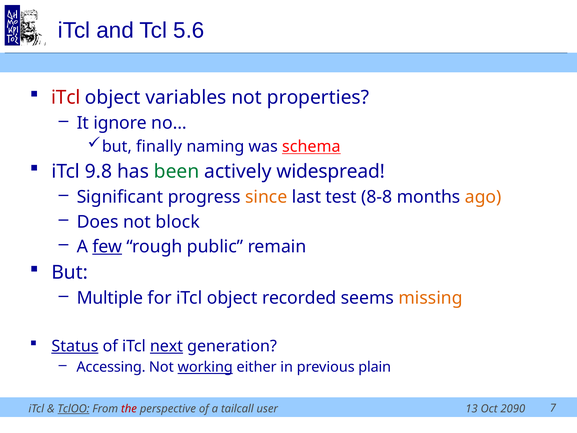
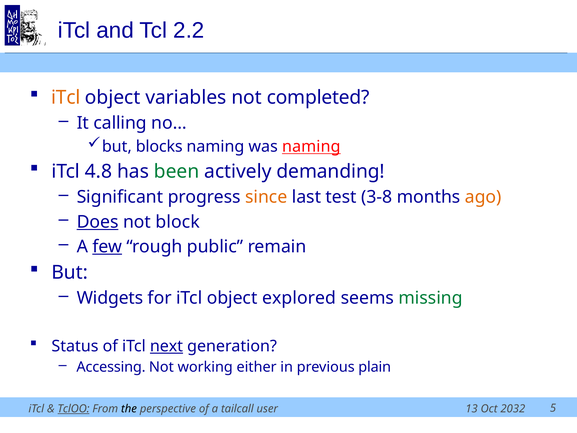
5.6: 5.6 -> 2.2
iTcl at (66, 98) colour: red -> orange
properties: properties -> completed
ignore: ignore -> calling
finally: finally -> blocks
was schema: schema -> naming
9.8: 9.8 -> 4.8
widespread: widespread -> demanding
8-8: 8-8 -> 3-8
Does underline: none -> present
Multiple: Multiple -> Widgets
recorded: recorded -> explored
missing colour: orange -> green
Status underline: present -> none
working underline: present -> none
the colour: red -> black
2090: 2090 -> 2032
7: 7 -> 5
